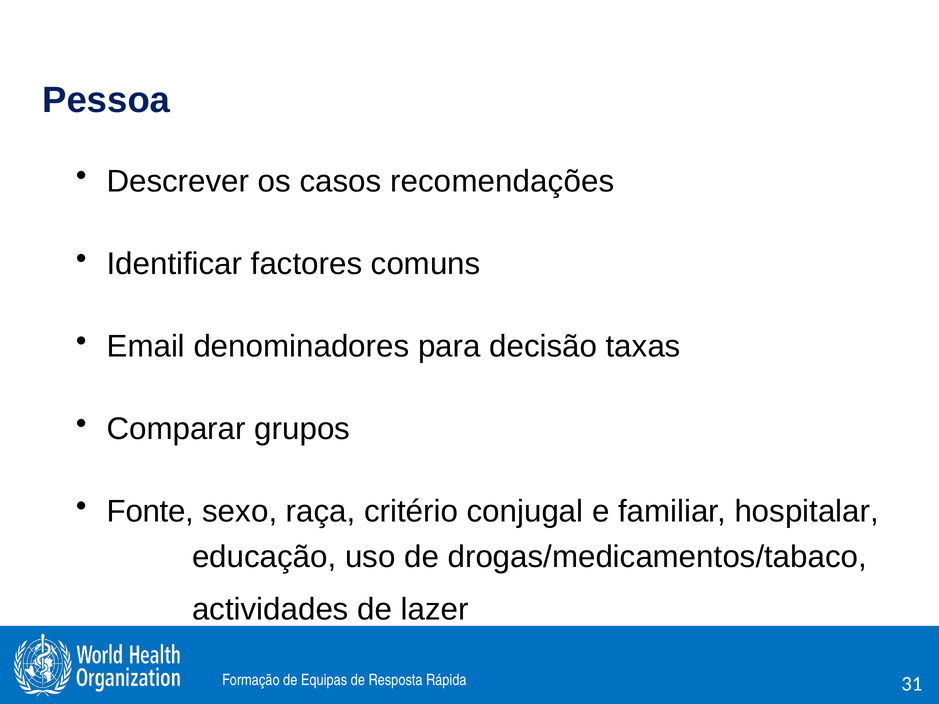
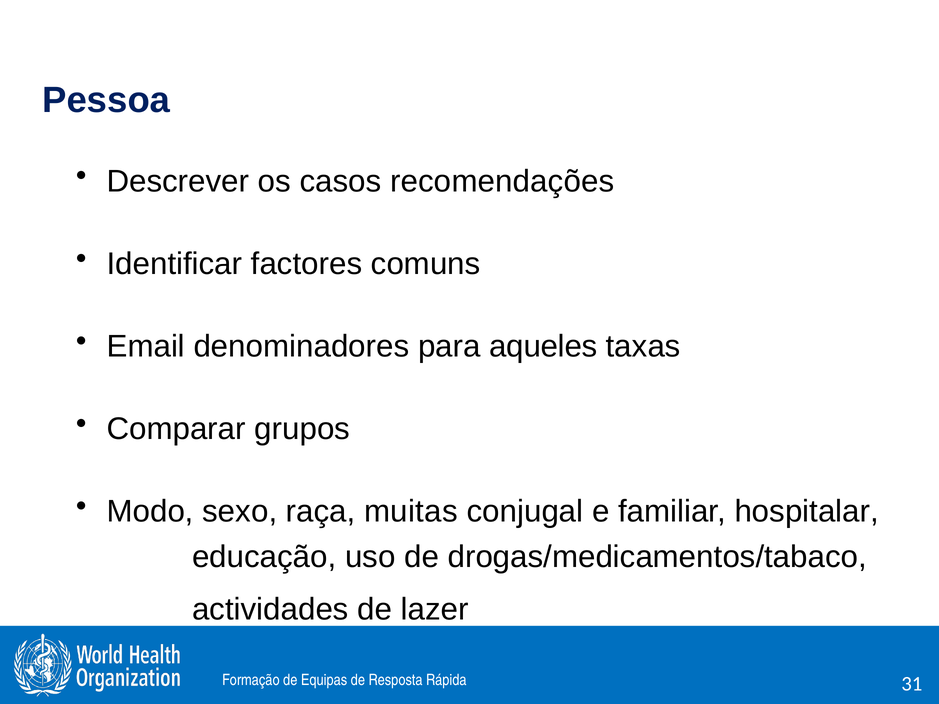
decisão: decisão -> aqueles
Fonte: Fonte -> Modo
critério: critério -> muitas
